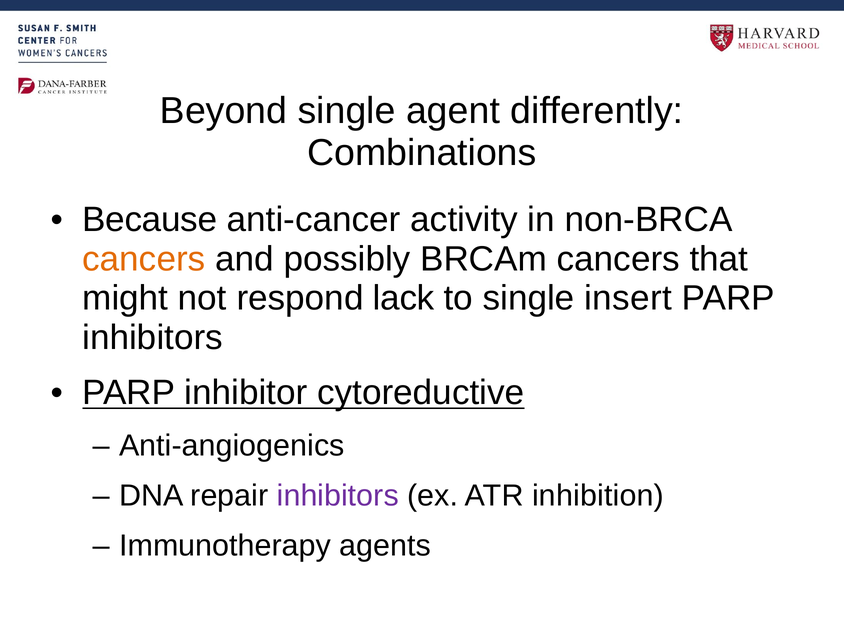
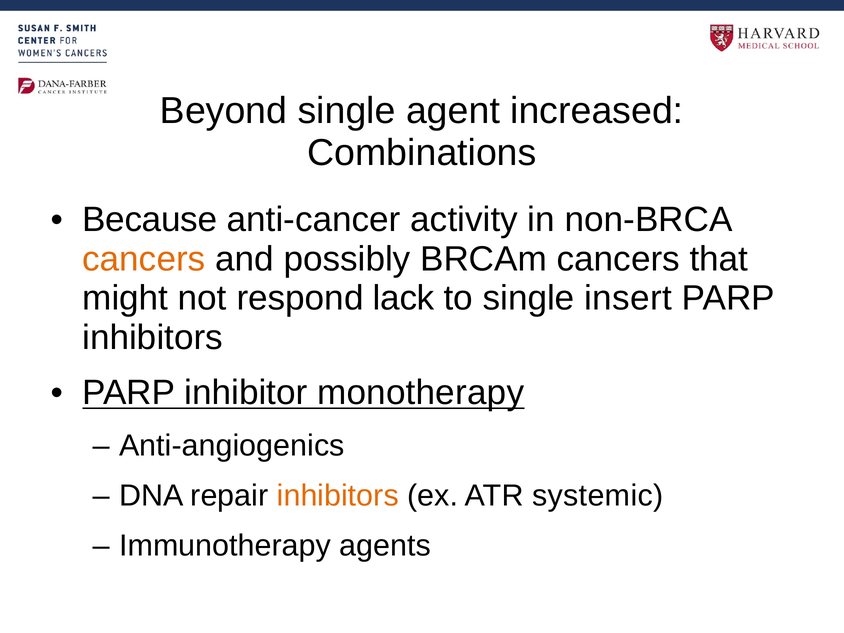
differently: differently -> increased
cytoreductive: cytoreductive -> monotherapy
inhibitors at (338, 496) colour: purple -> orange
inhibition: inhibition -> systemic
